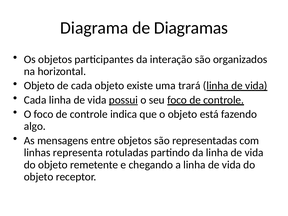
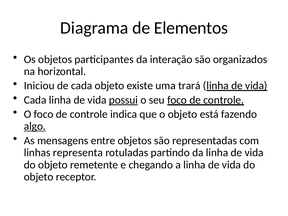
Diagramas: Diagramas -> Elementos
Objeto at (39, 86): Objeto -> Iniciou
algo underline: none -> present
